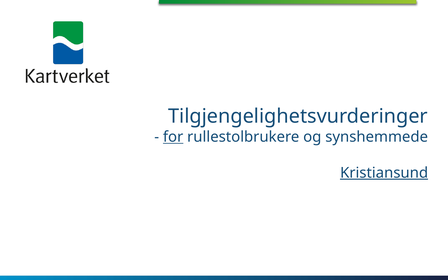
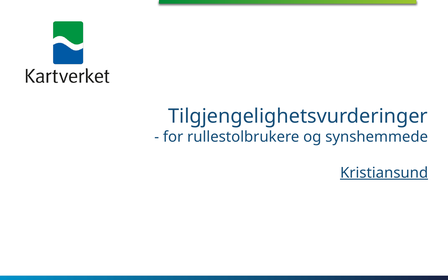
for underline: present -> none
